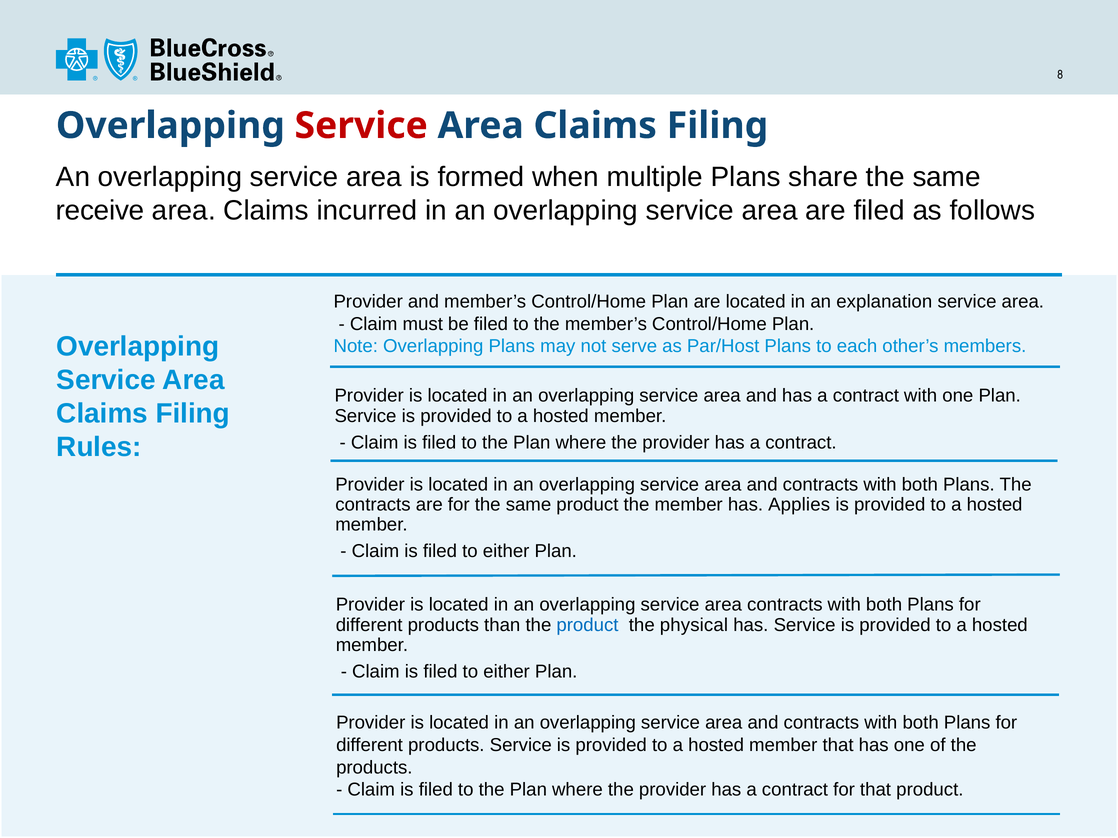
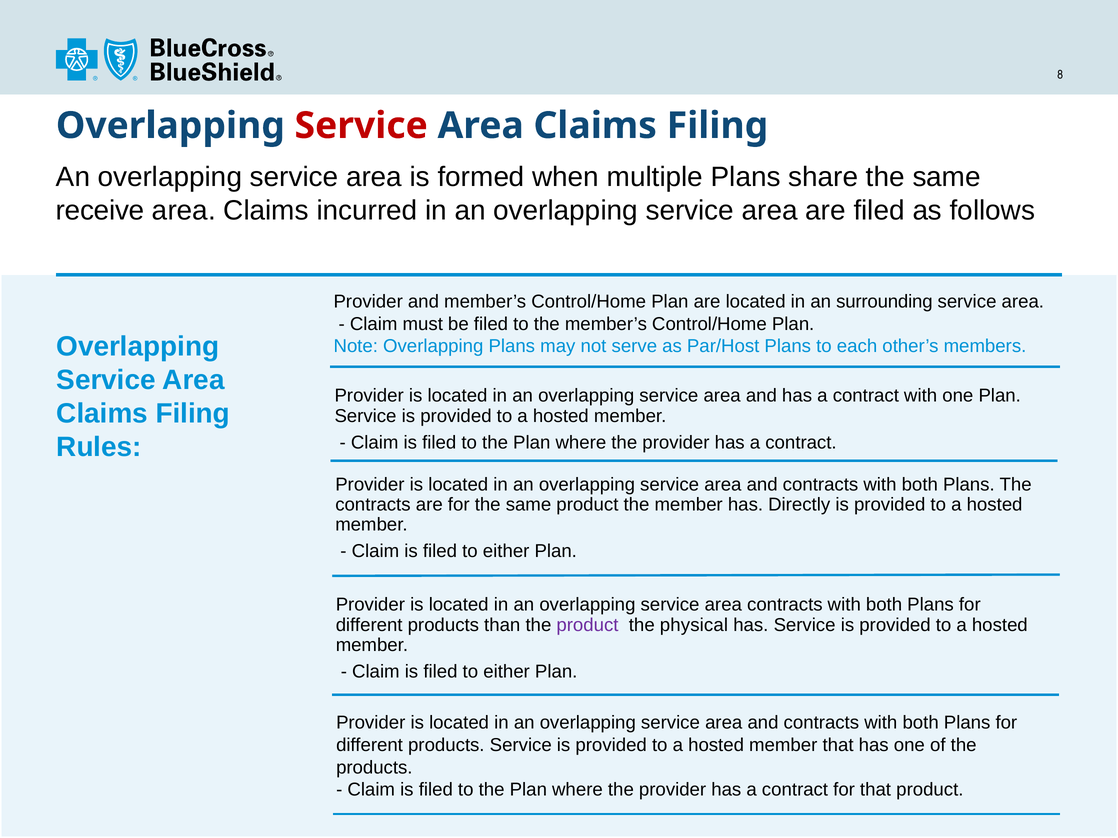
explanation: explanation -> surrounding
Applies: Applies -> Directly
product at (587, 625) colour: blue -> purple
